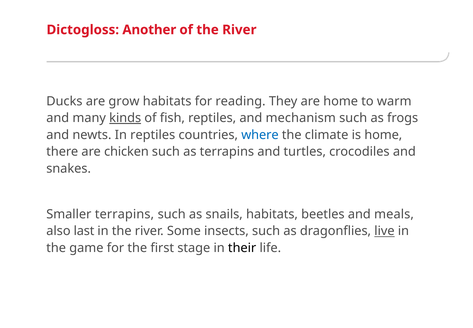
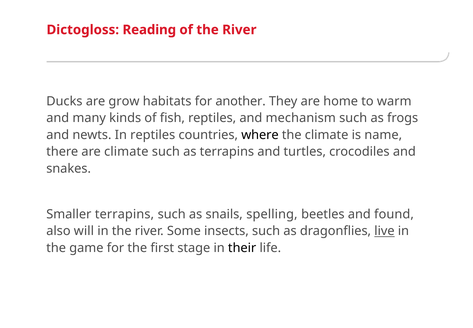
Another: Another -> Reading
reading: reading -> another
kinds underline: present -> none
where colour: blue -> black
is home: home -> name
are chicken: chicken -> climate
snails habitats: habitats -> spelling
meals: meals -> found
last: last -> will
